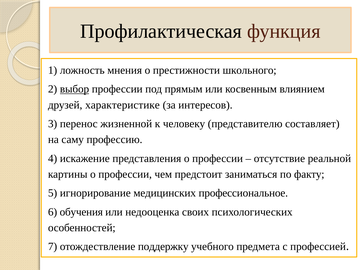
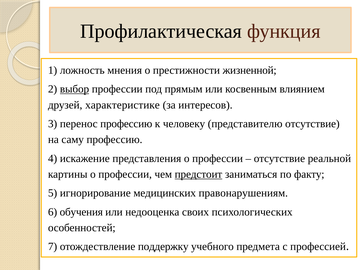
школьного: школьного -> жизненной
перенос жизненной: жизненной -> профессию
представителю составляет: составляет -> отсутствие
предстоит underline: none -> present
профессиональное: профессиональное -> правонарушениям
